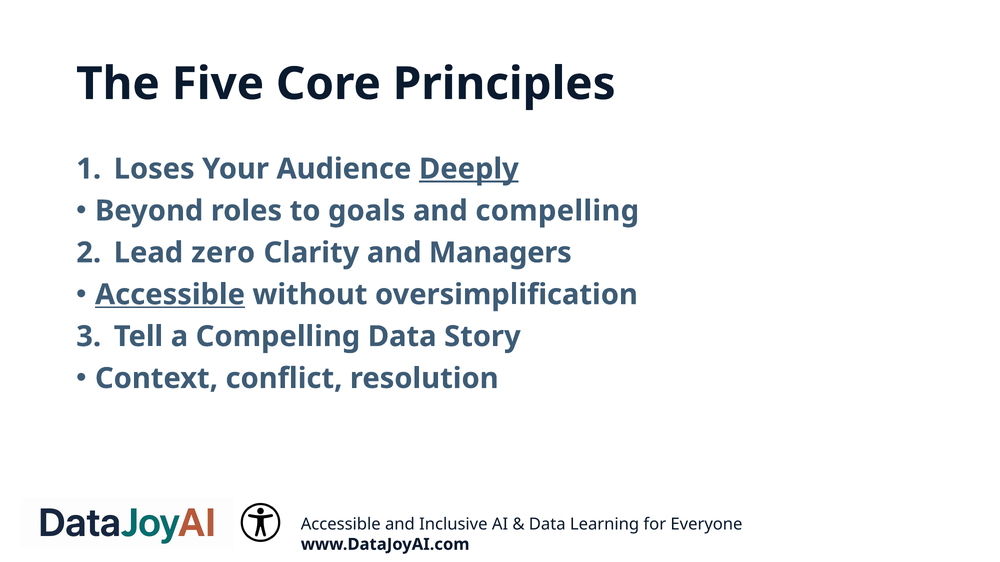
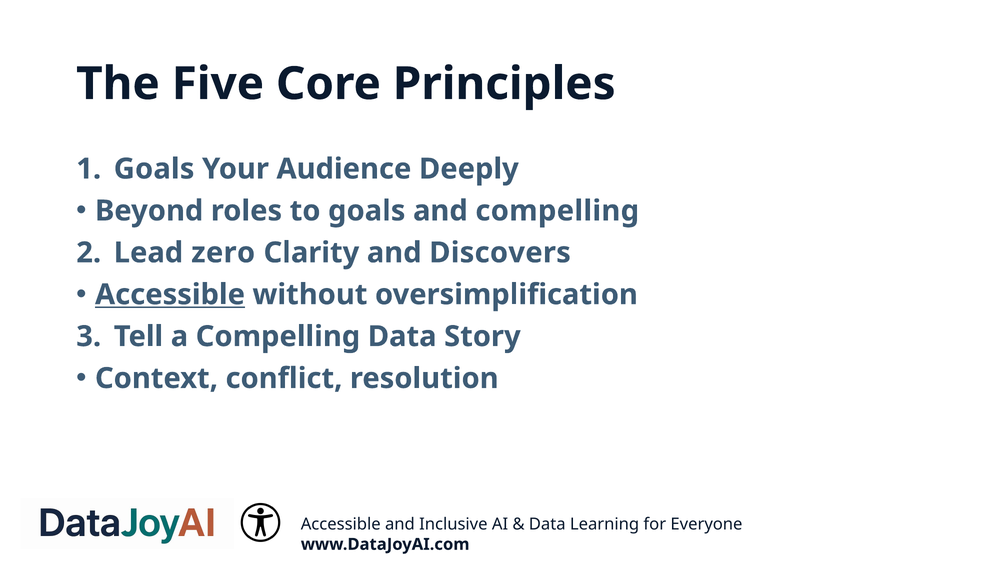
Loses at (154, 169): Loses -> Goals
Deeply underline: present -> none
Managers: Managers -> Discovers
